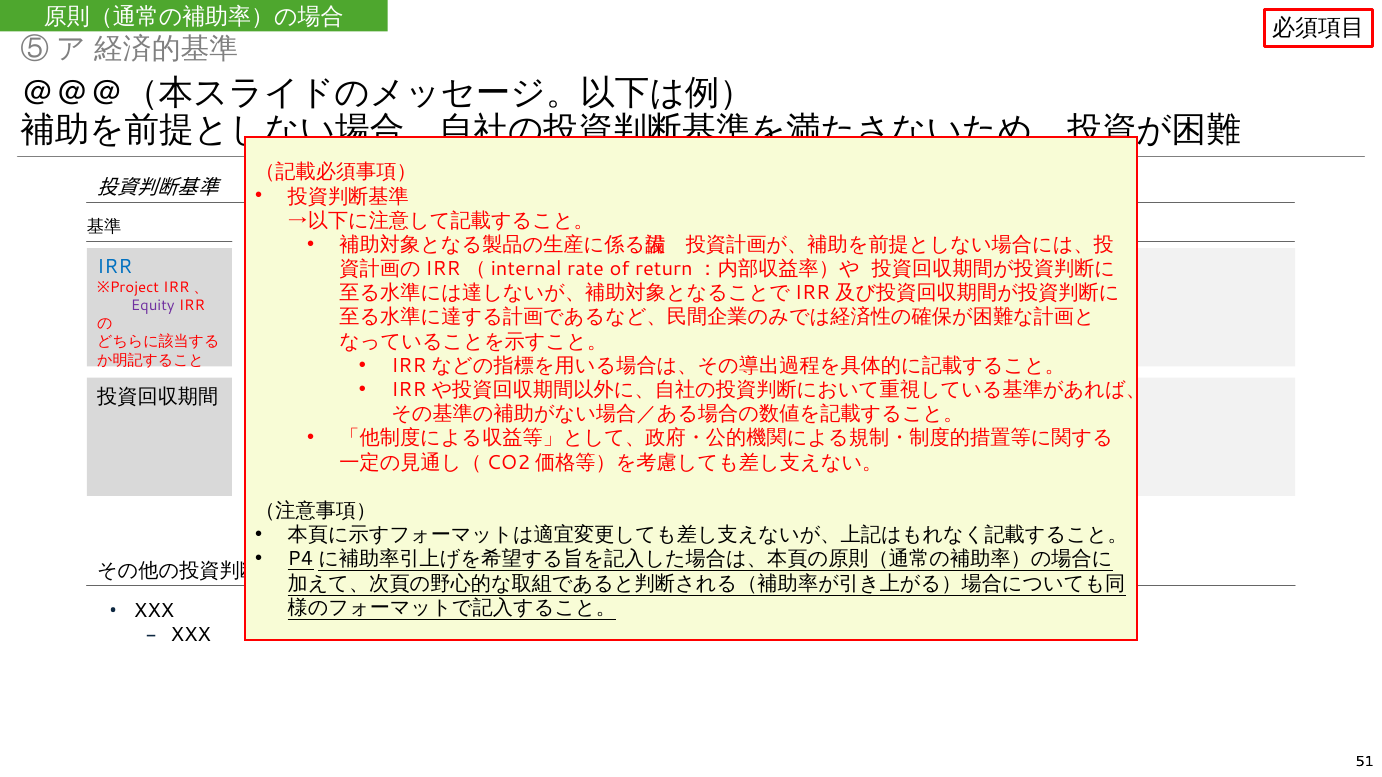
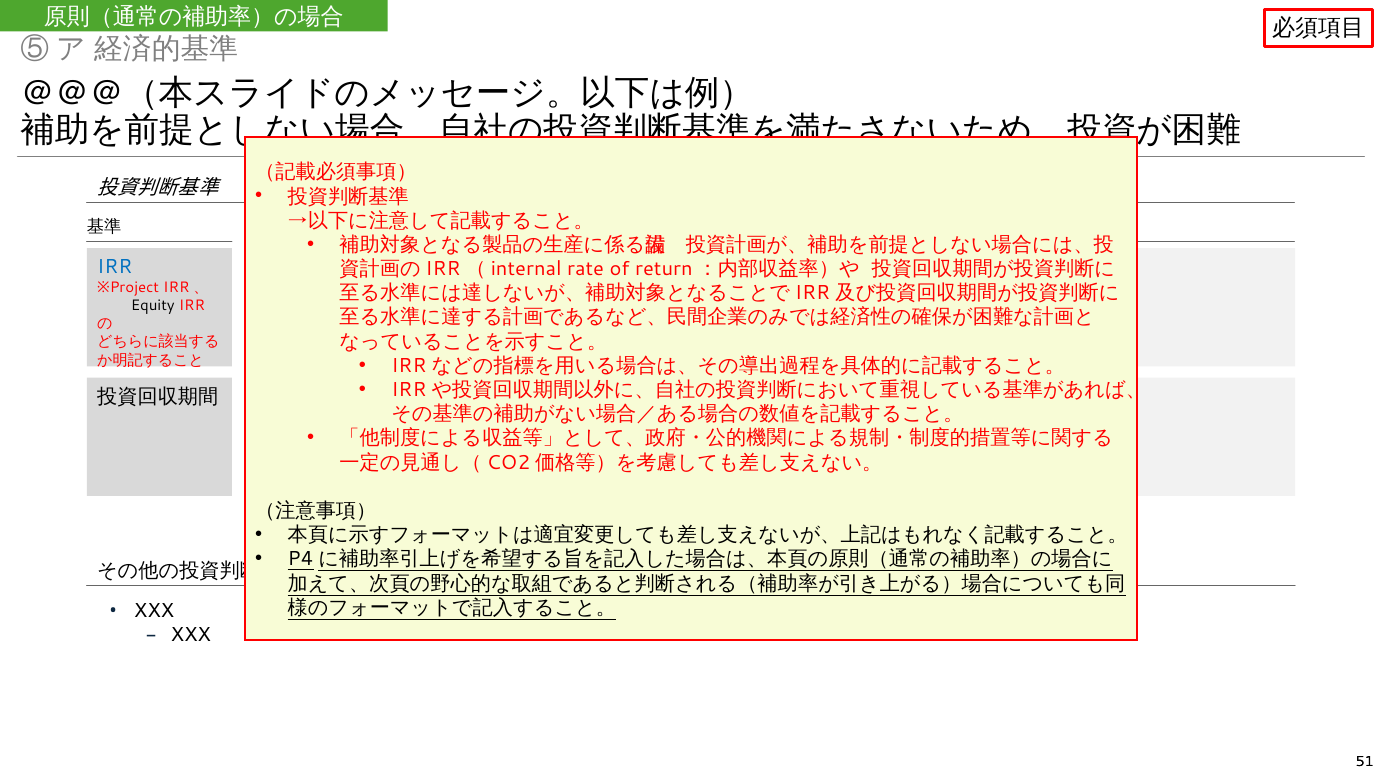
Equity colour: purple -> black
